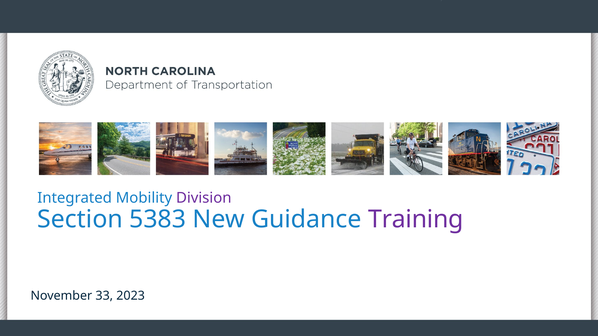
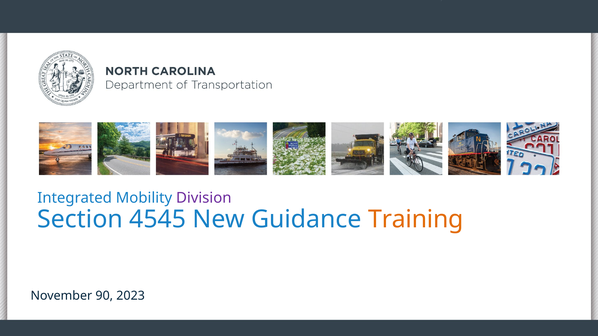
5383: 5383 -> 4545
Training colour: purple -> orange
33: 33 -> 90
